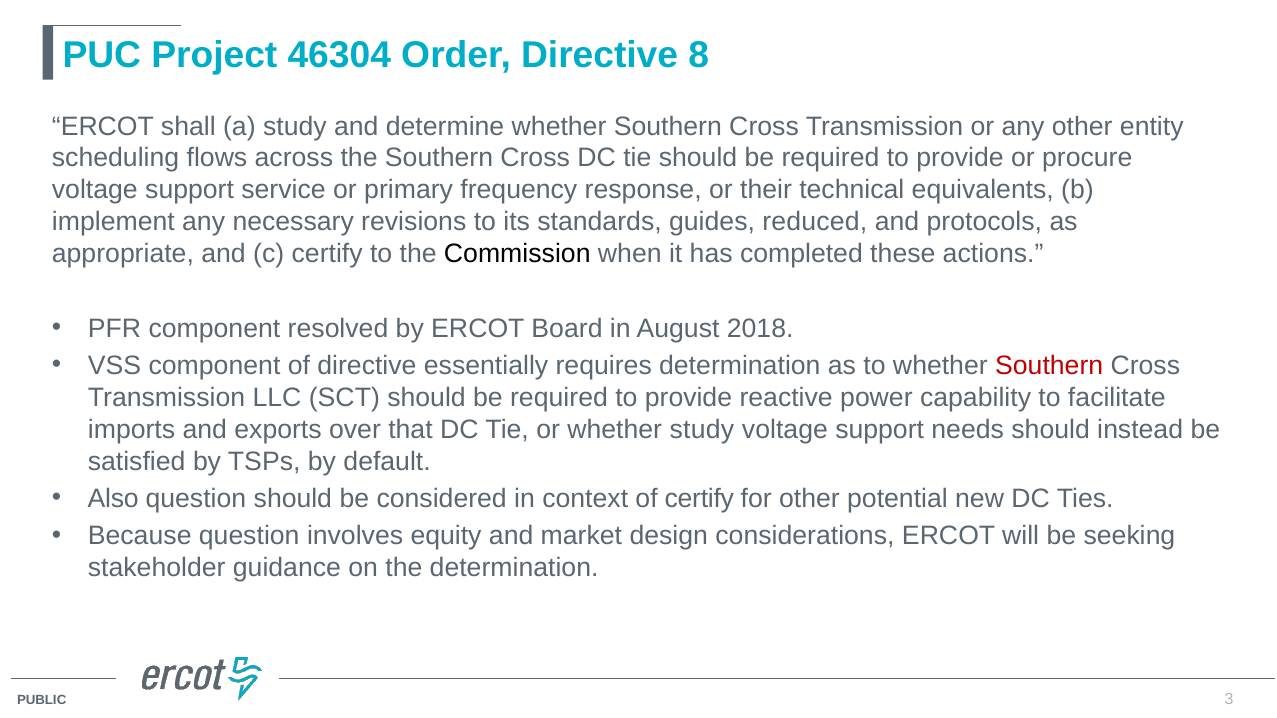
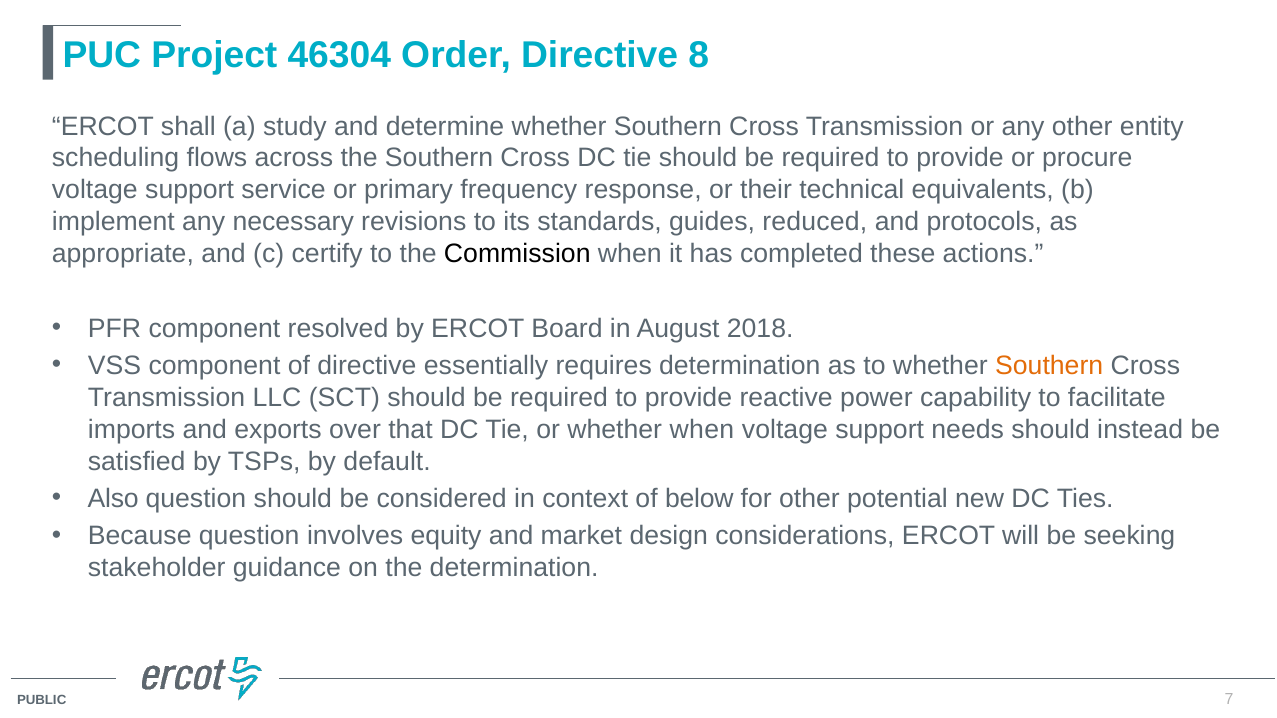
Southern at (1049, 366) colour: red -> orange
whether study: study -> when
of certify: certify -> below
3: 3 -> 7
